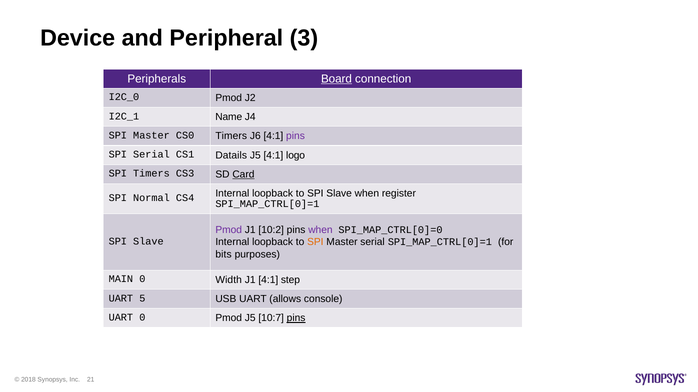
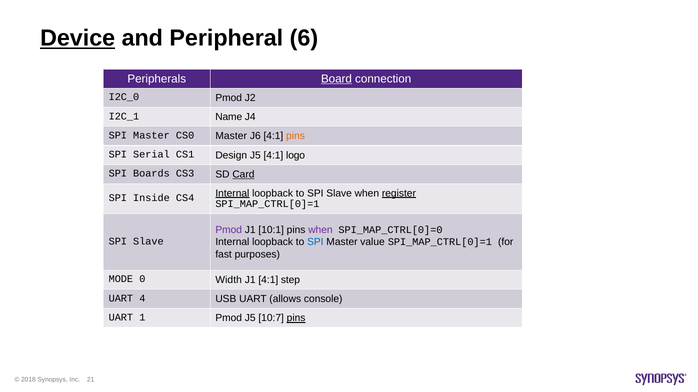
Device underline: none -> present
3: 3 -> 6
CS0 Timers: Timers -> Master
pins at (295, 136) colour: purple -> orange
Datails: Datails -> Design
SPI Timers: Timers -> Boards
Internal at (232, 193) underline: none -> present
register underline: none -> present
Normal: Normal -> Inside
10:2: 10:2 -> 10:1
SPI at (315, 242) colour: orange -> blue
Master serial: serial -> value
bits: bits -> fast
MAIN: MAIN -> MODE
5: 5 -> 4
UART 0: 0 -> 1
